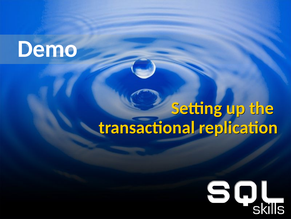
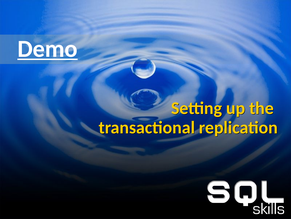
Demo underline: none -> present
